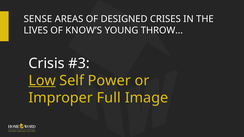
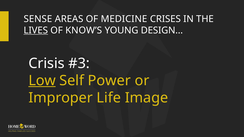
DESIGNED: DESIGNED -> MEDICINE
LIVES underline: none -> present
THROW: THROW -> DESIGN
Full: Full -> Life
